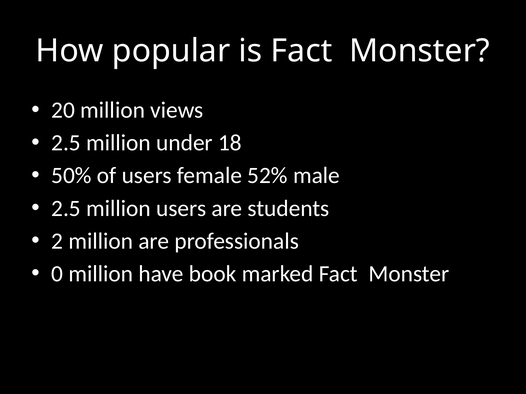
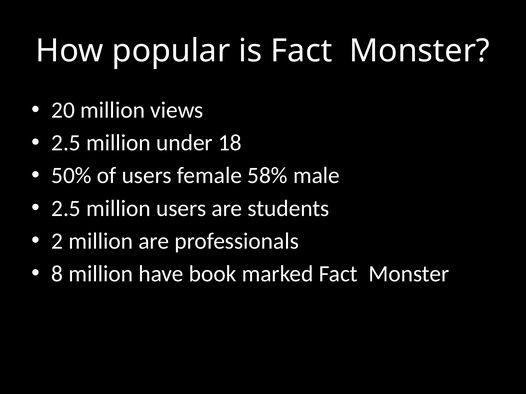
52%: 52% -> 58%
0: 0 -> 8
